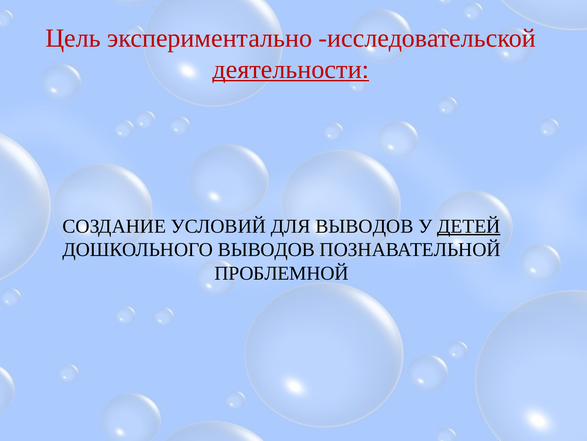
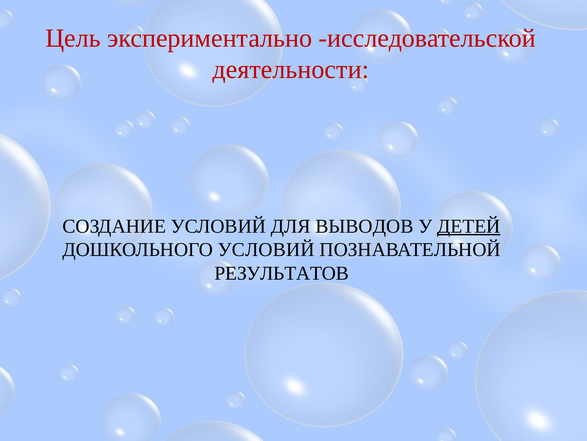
деятельности underline: present -> none
ДОШКОЛЬНОГО ВЫВОДОВ: ВЫВОДОВ -> УСЛОВИЙ
ПРОБЛЕМНОЙ: ПРОБЛЕМНОЙ -> РЕЗУЛЬТАТОВ
